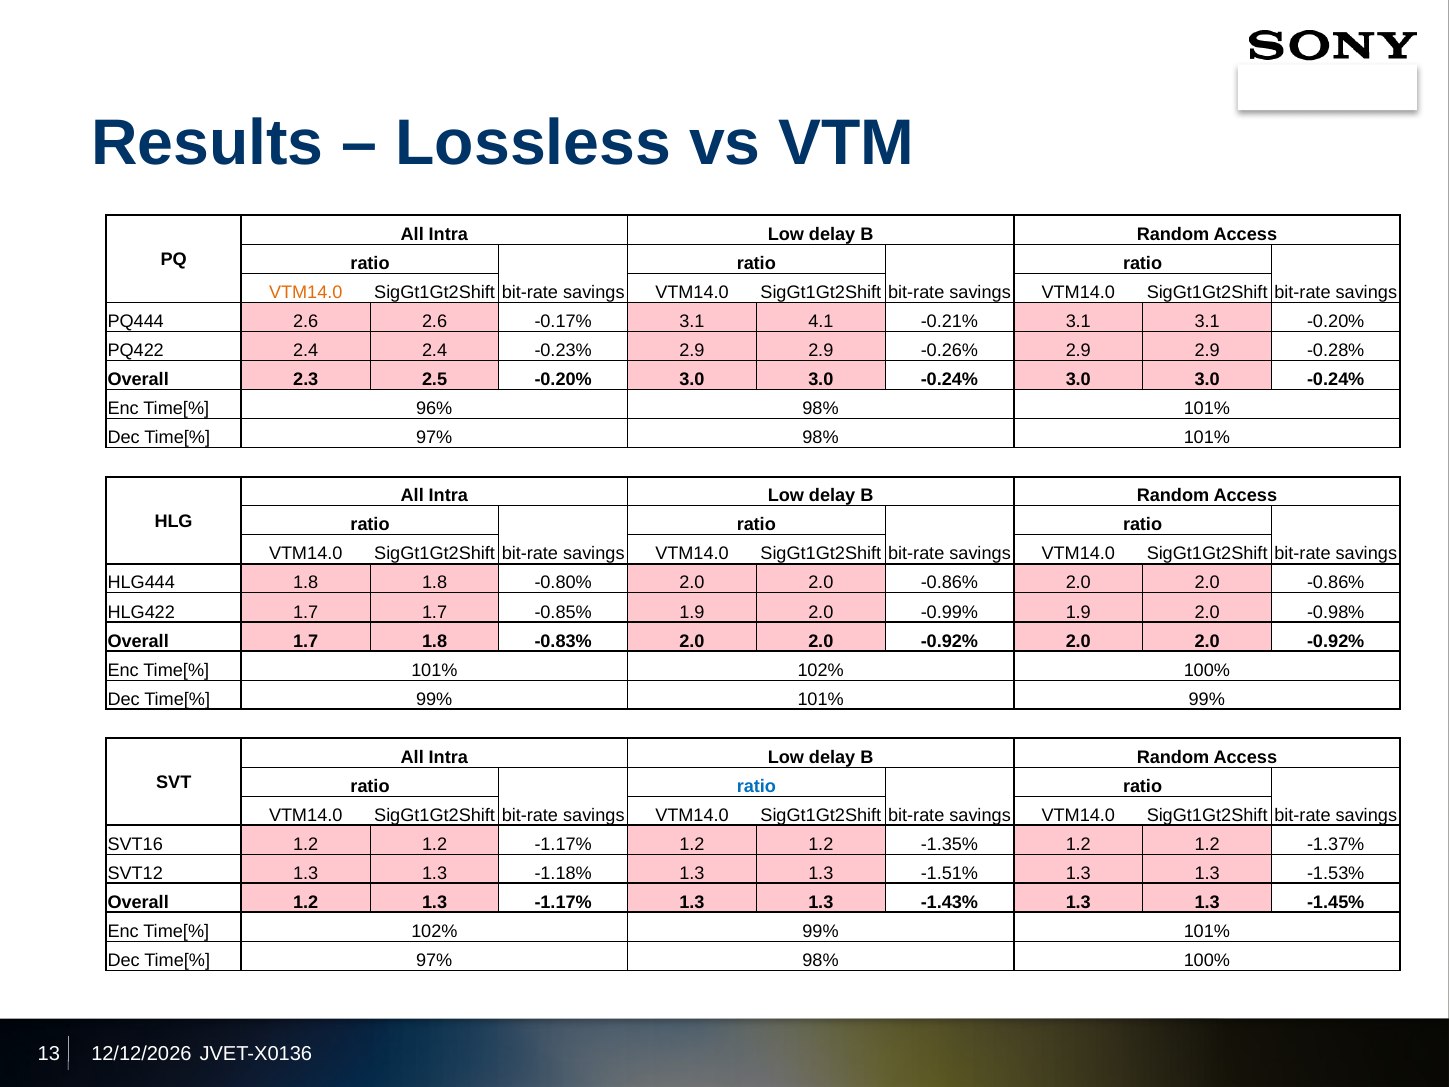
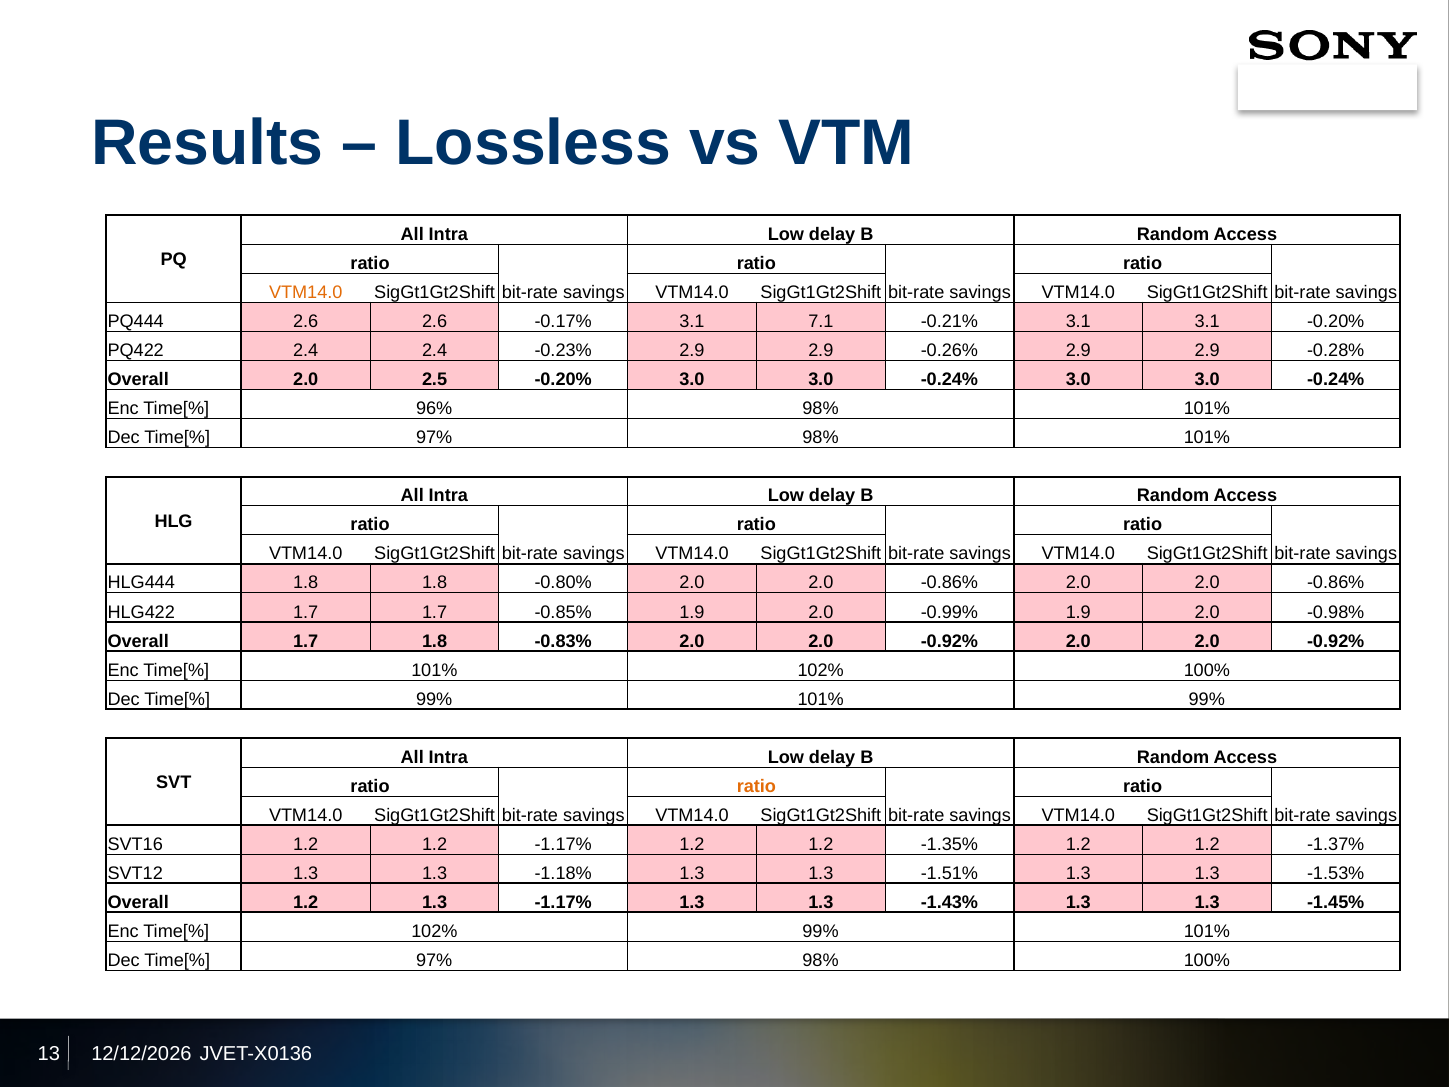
4.1: 4.1 -> 7.1
Overall 2.3: 2.3 -> 2.0
ratio at (756, 786) colour: blue -> orange
